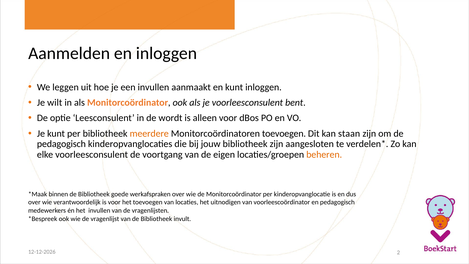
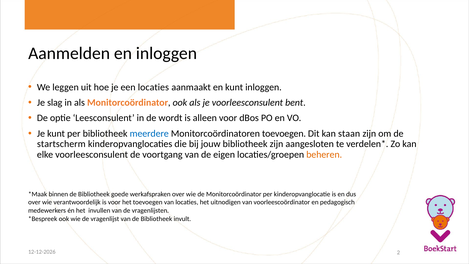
een invullen: invullen -> locaties
wilt: wilt -> slag
meerdere colour: orange -> blue
pedagogisch at (61, 144): pedagogisch -> startscherm
